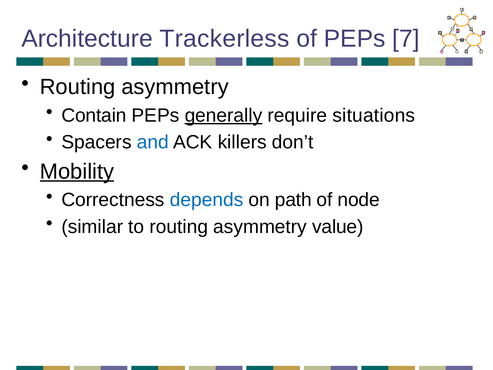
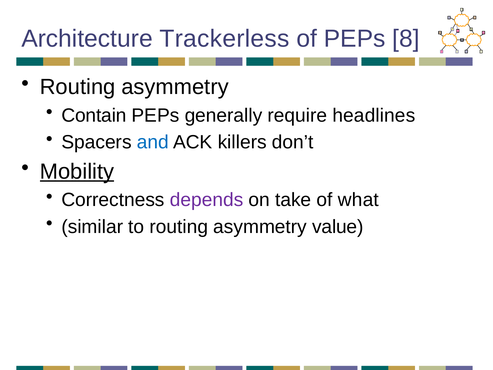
7: 7 -> 8
generally underline: present -> none
situations: situations -> headlines
depends colour: blue -> purple
path: path -> take
node: node -> what
